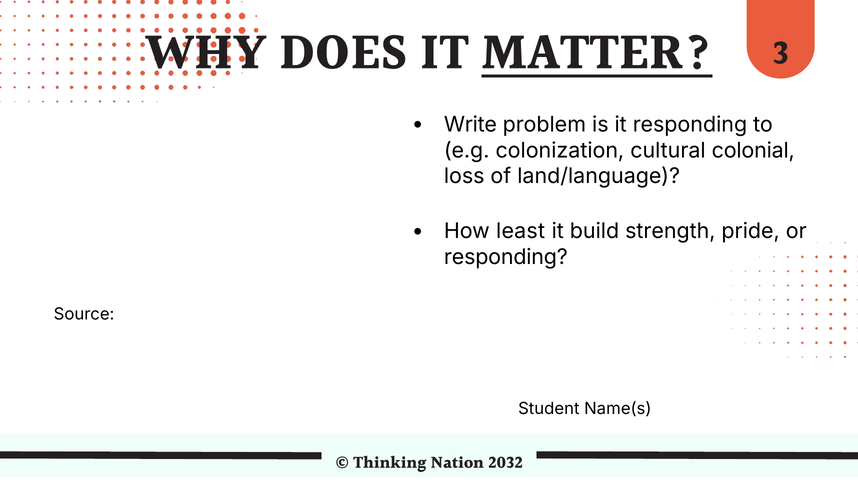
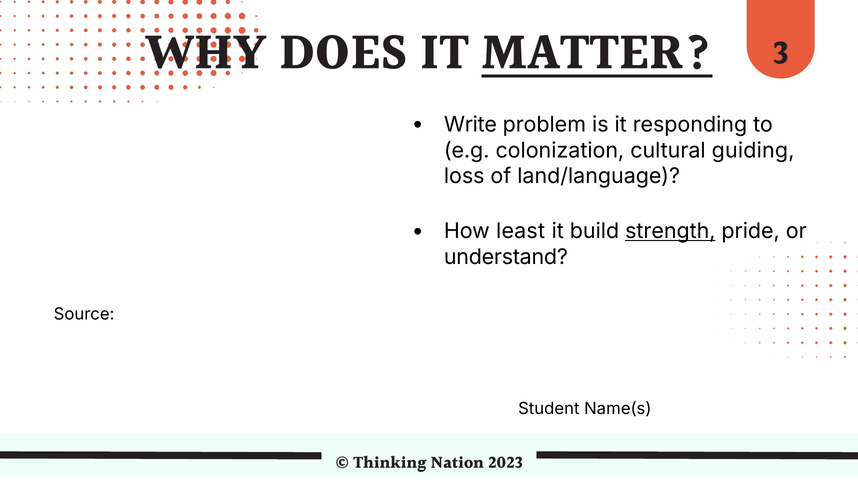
colonial: colonial -> guiding
strength underline: none -> present
responding at (506, 257): responding -> understand
2032: 2032 -> 2023
